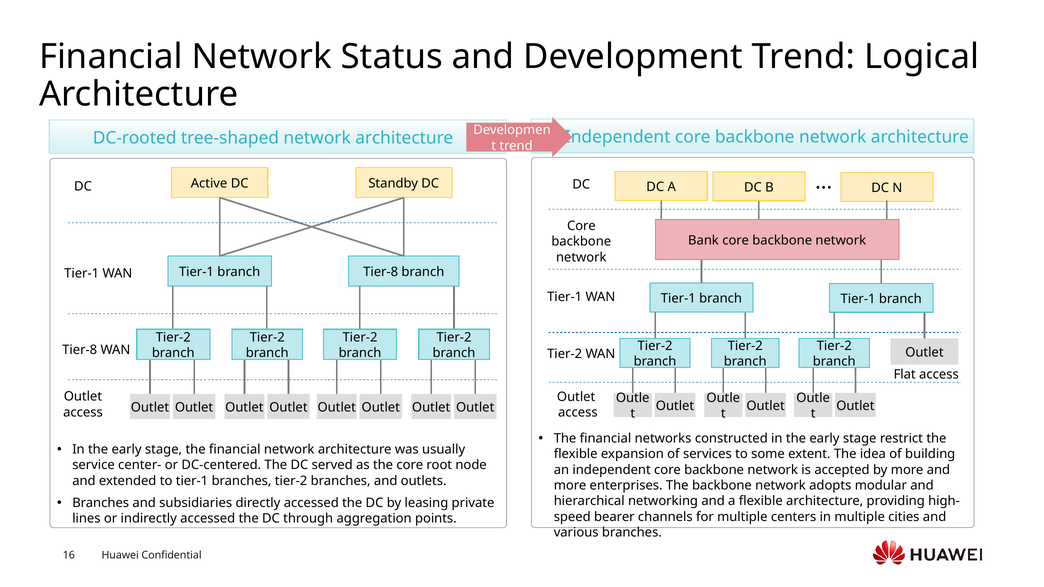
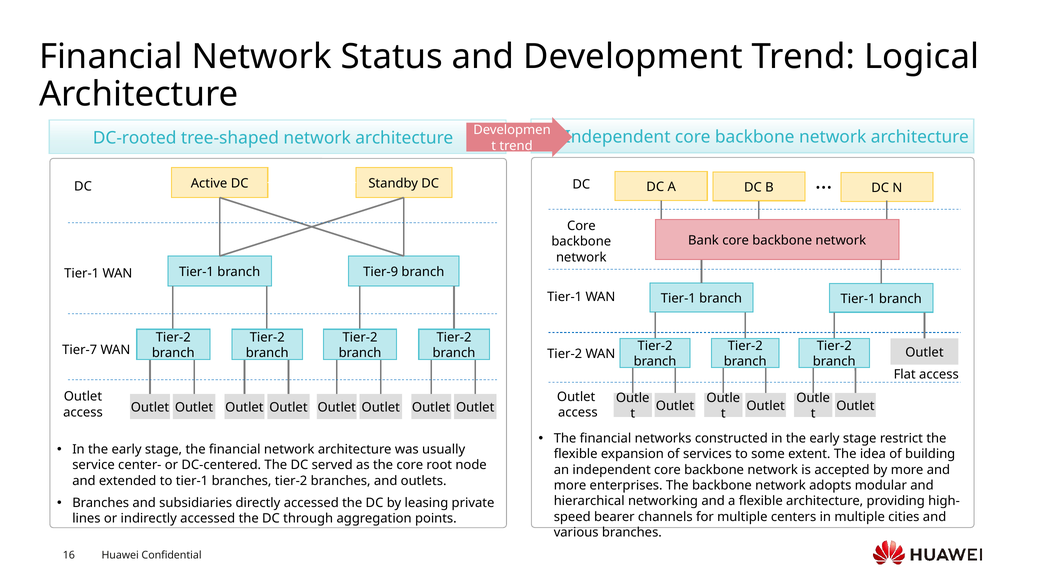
branch Tier-8: Tier-8 -> Tier-9
Tier-8 at (80, 350): Tier-8 -> Tier-7
